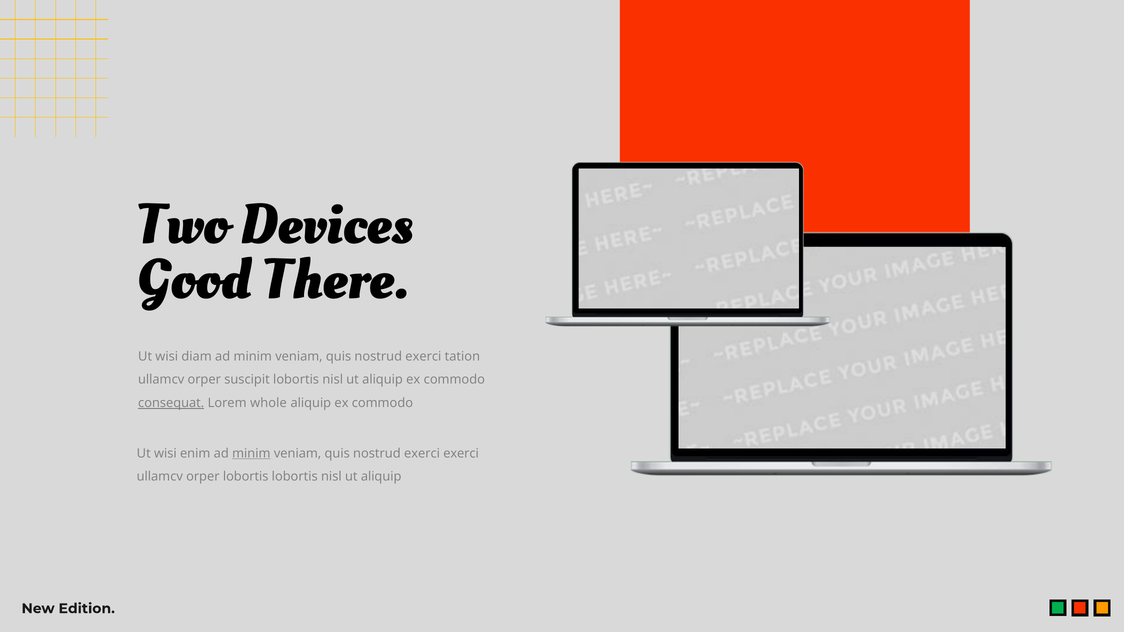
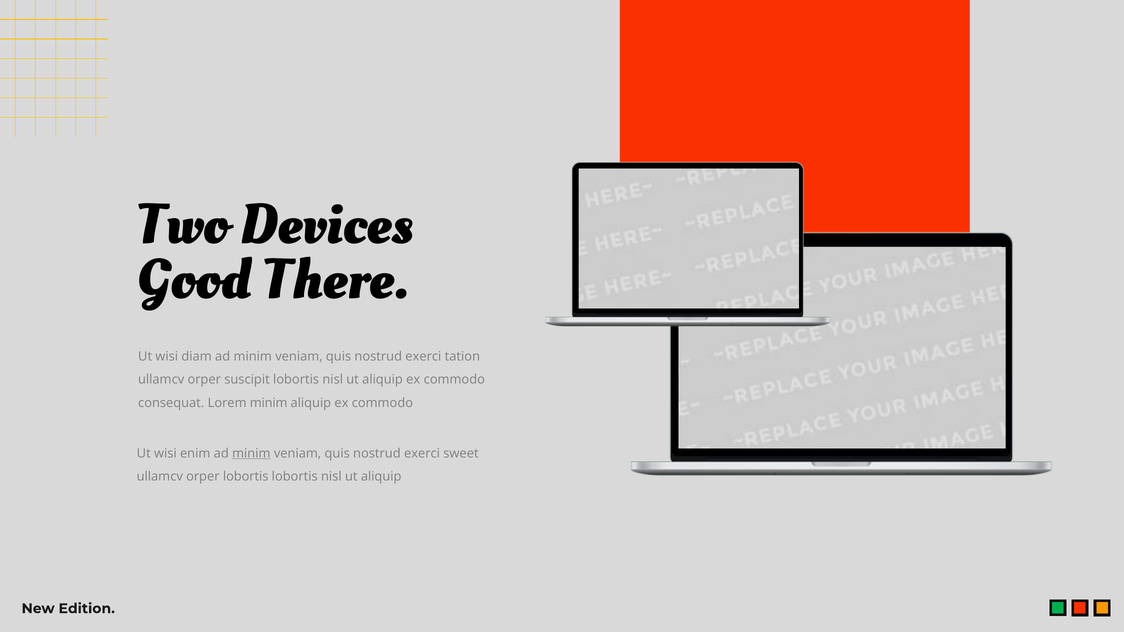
consequat underline: present -> none
Lorem whole: whole -> minim
exerci exerci: exerci -> sweet
